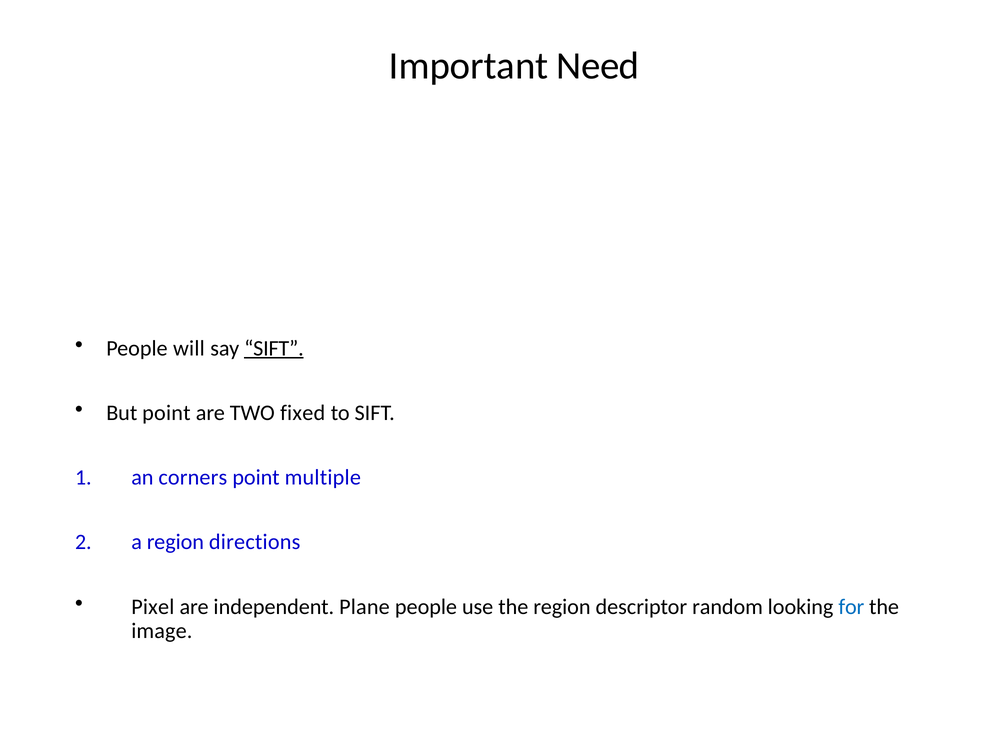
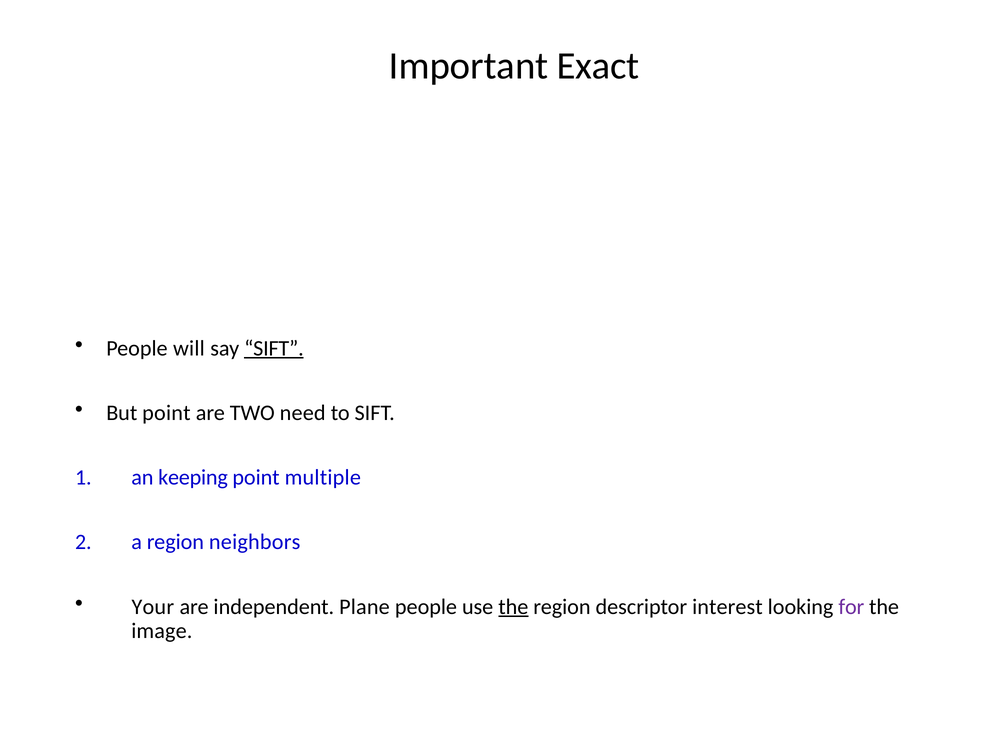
Need: Need -> Exact
fixed: fixed -> need
corners: corners -> keeping
directions: directions -> neighbors
Pixel: Pixel -> Your
the at (513, 607) underline: none -> present
random: random -> interest
for colour: blue -> purple
